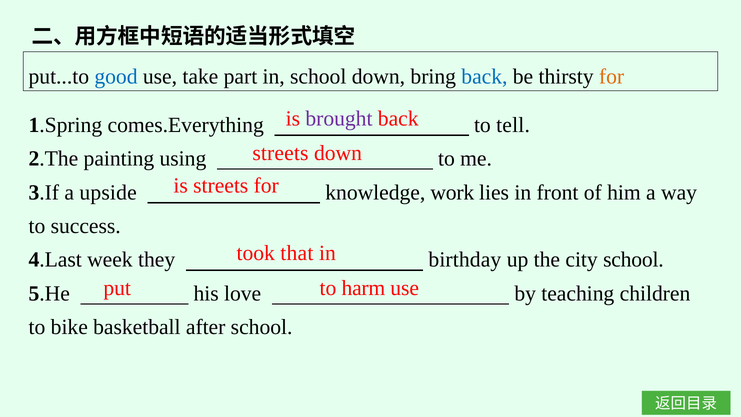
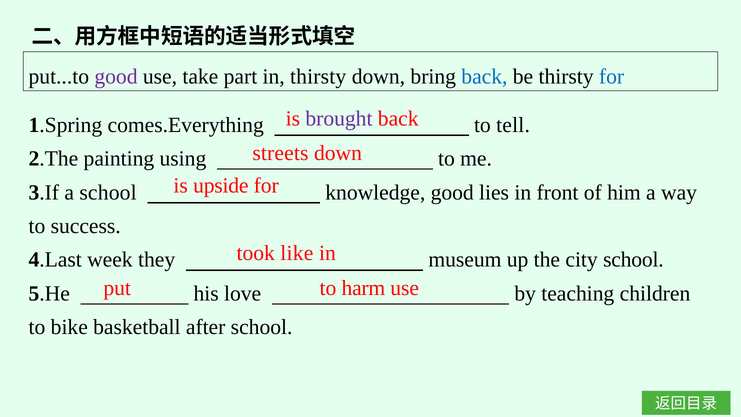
good at (116, 77) colour: blue -> purple
in school: school -> thirsty
for at (612, 77) colour: orange -> blue
is streets: streets -> upside
a upside: upside -> school
knowledge work: work -> good
that: that -> like
birthday: birthday -> museum
